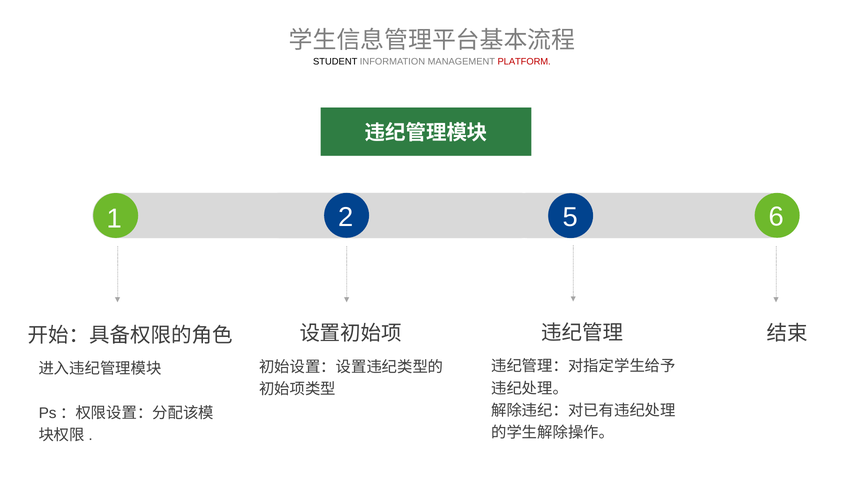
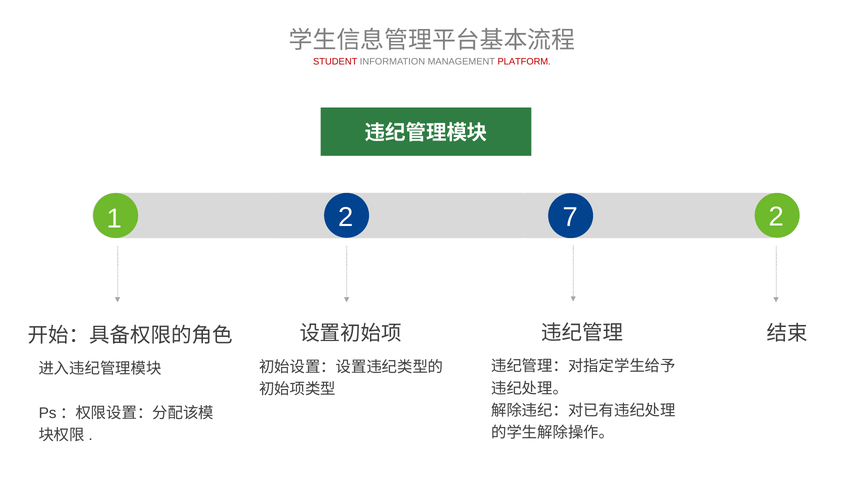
STUDENT colour: black -> red
5: 5 -> 7
1 6: 6 -> 2
